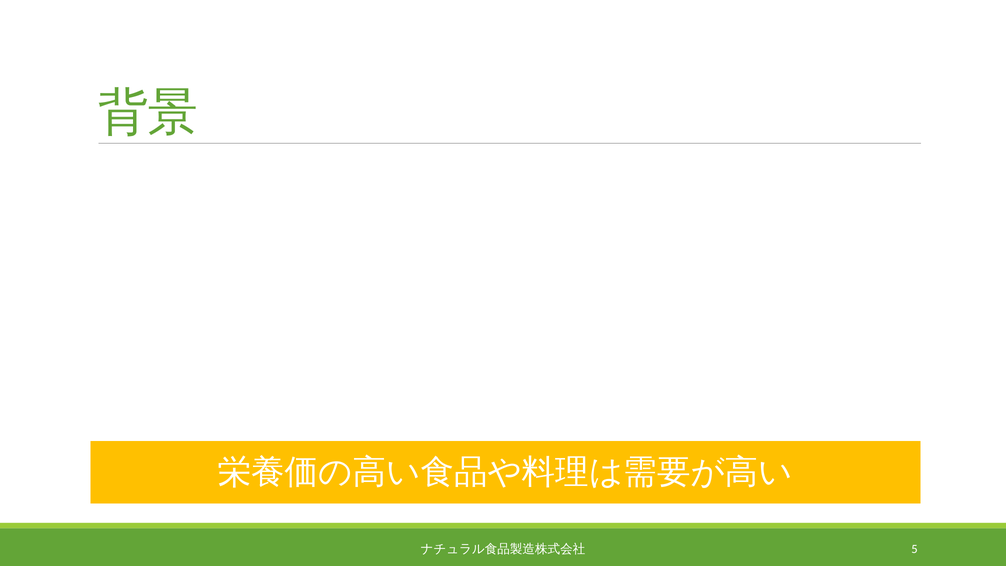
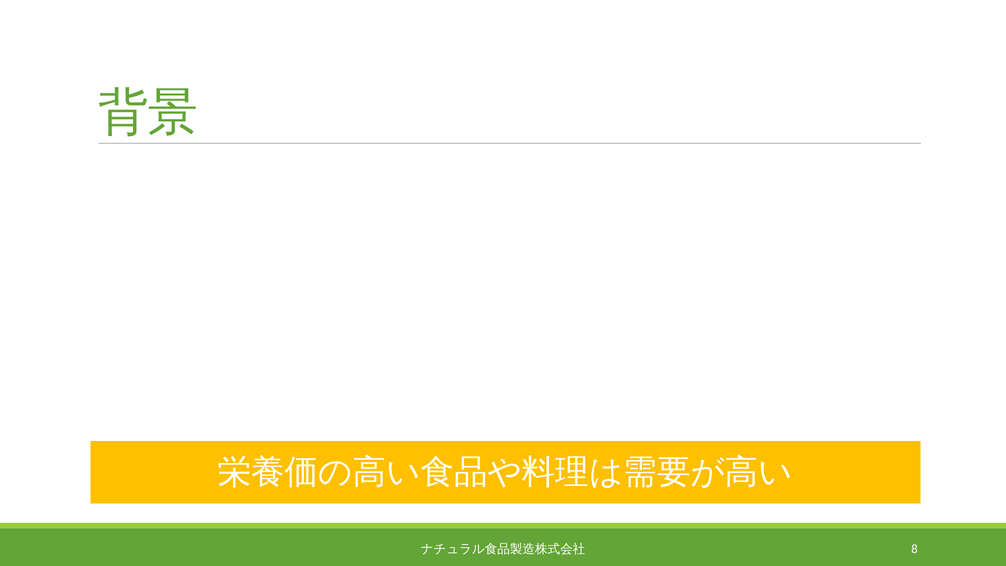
5: 5 -> 8
